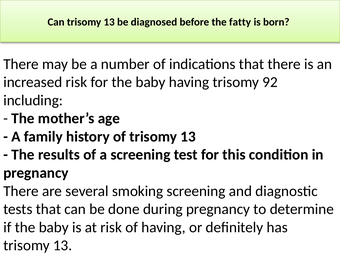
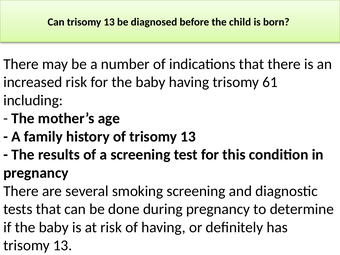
fatty: fatty -> child
92: 92 -> 61
